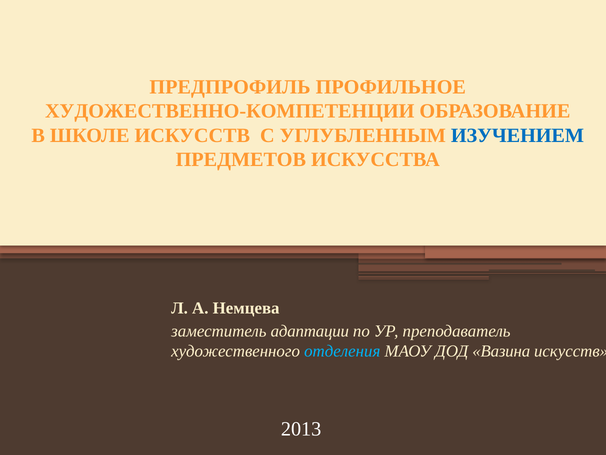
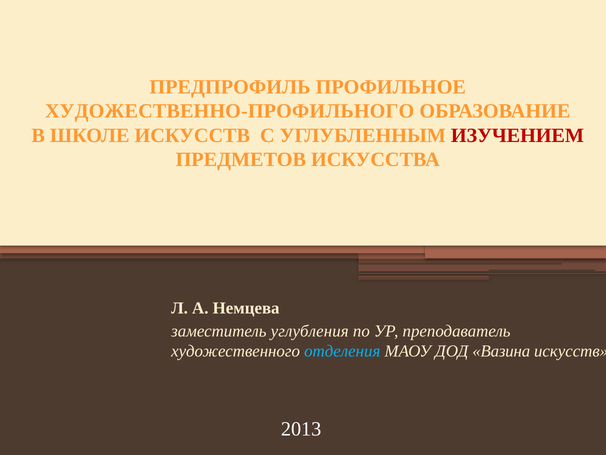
ХУДОЖЕСТВЕННО-КОМПЕТЕНЦИИ: ХУДОЖЕСТВЕННО-КОМПЕТЕНЦИИ -> ХУДОЖЕСТВЕННО-ПРОФИЛЬНОГО
ИЗУЧЕНИЕМ colour: blue -> red
адаптации: адаптации -> углубления
